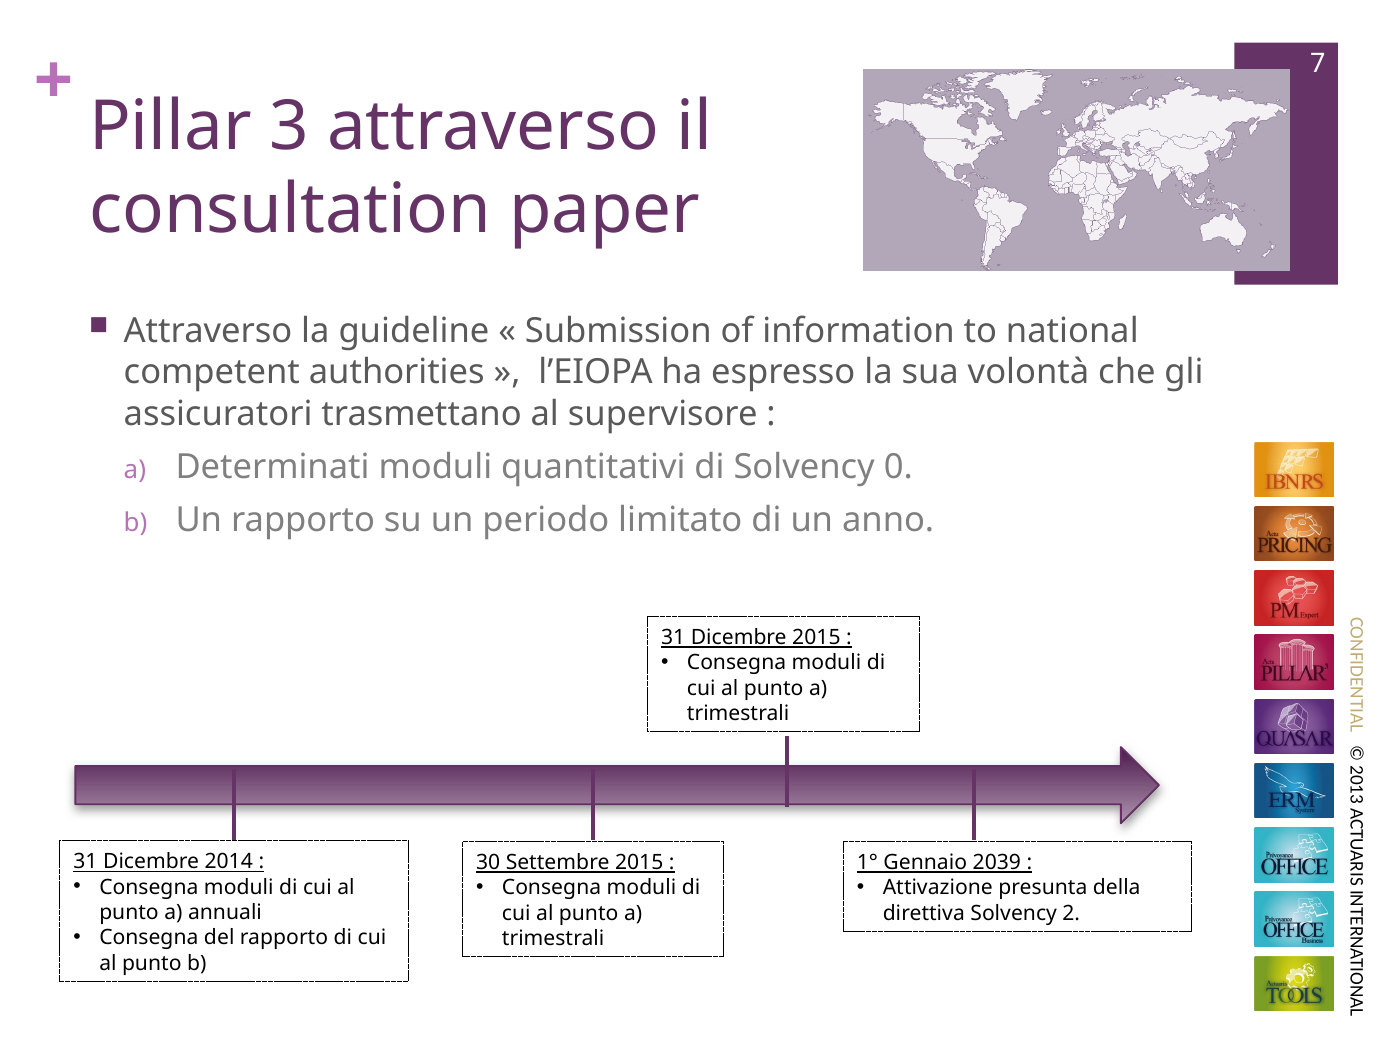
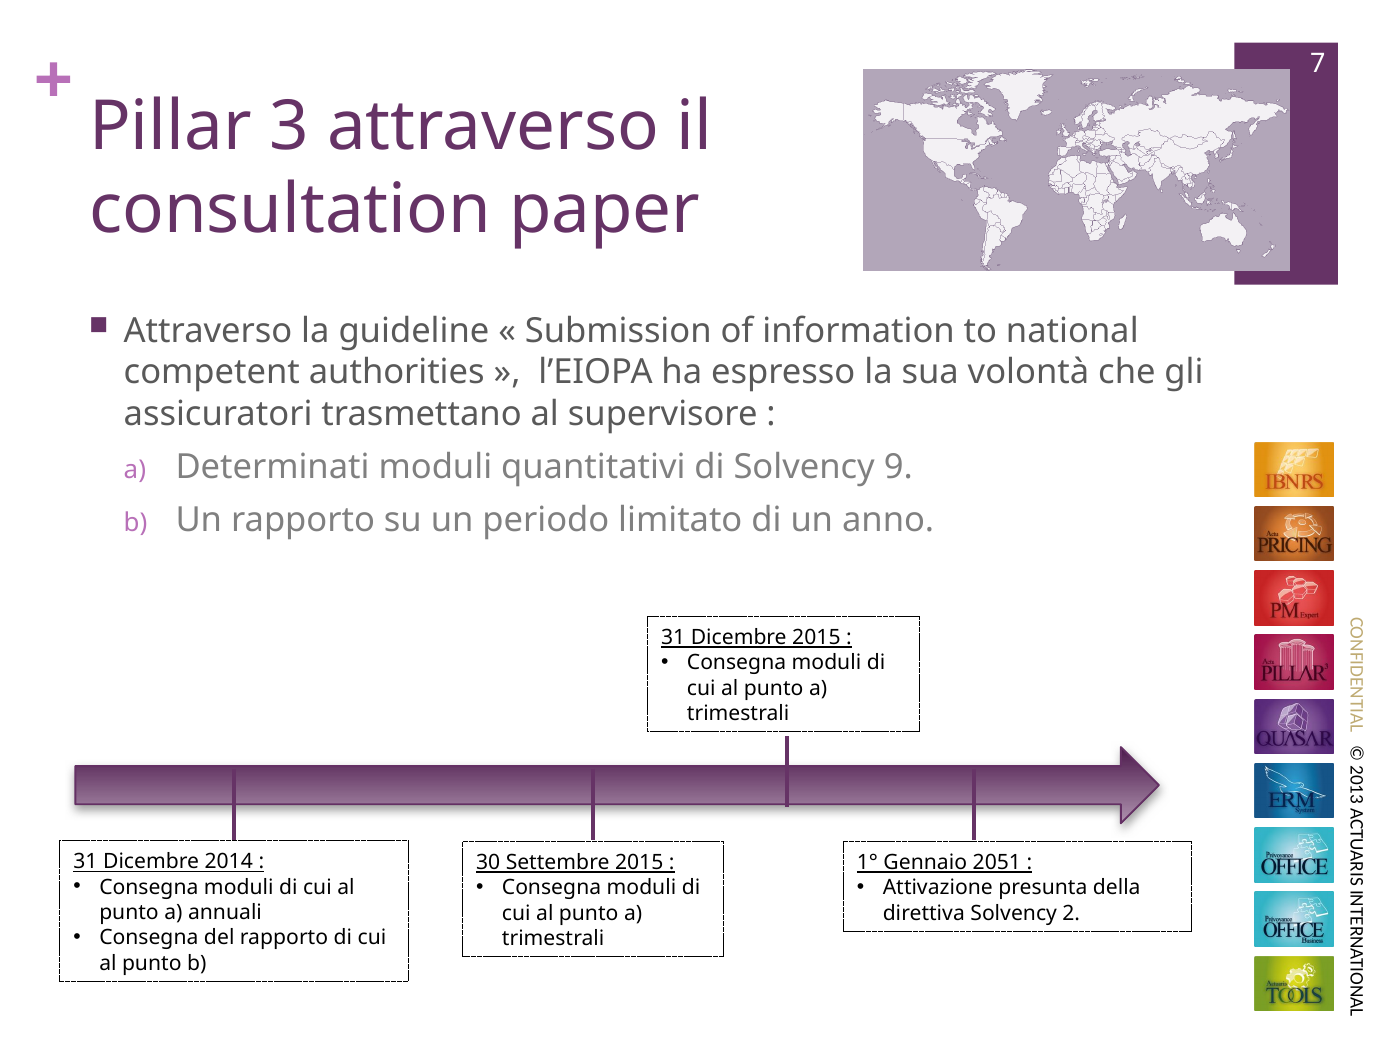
Solvency 0: 0 -> 9
2039: 2039 -> 2051
